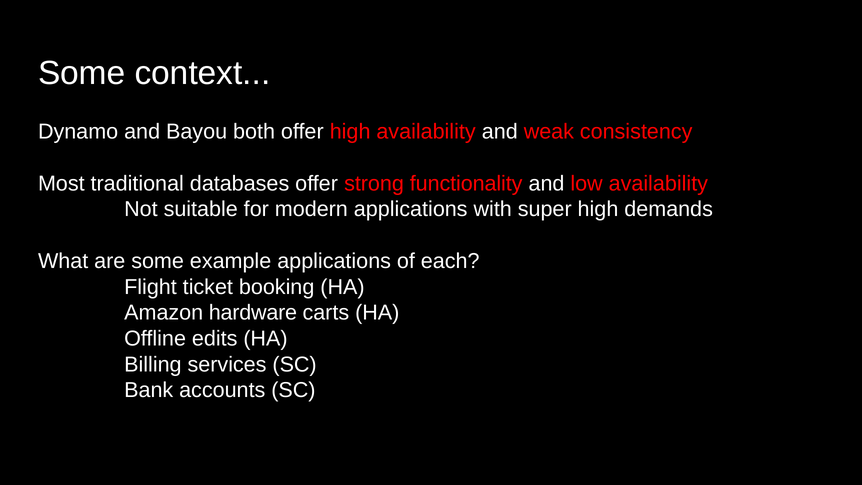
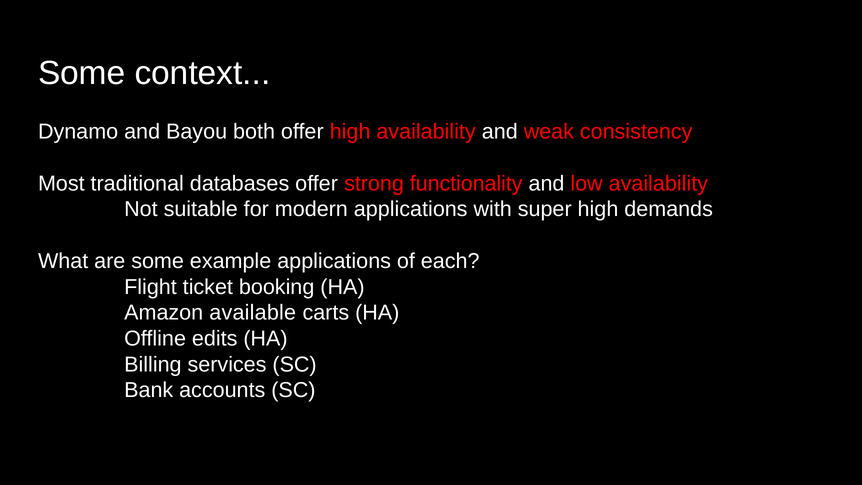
hardware: hardware -> available
